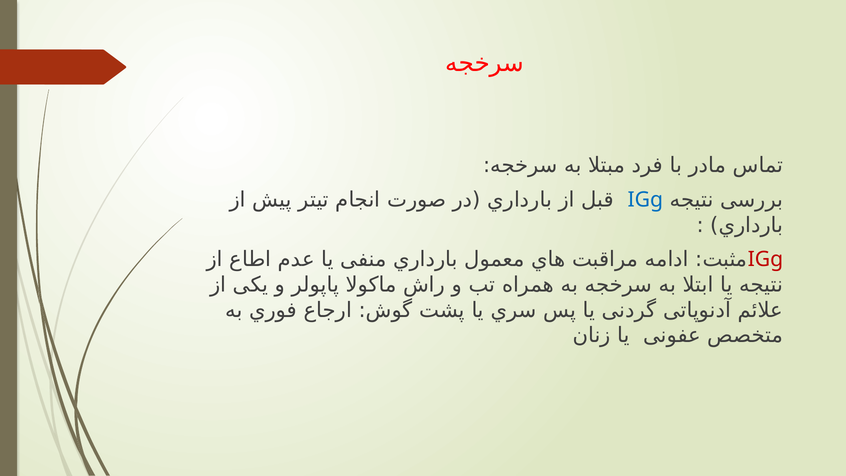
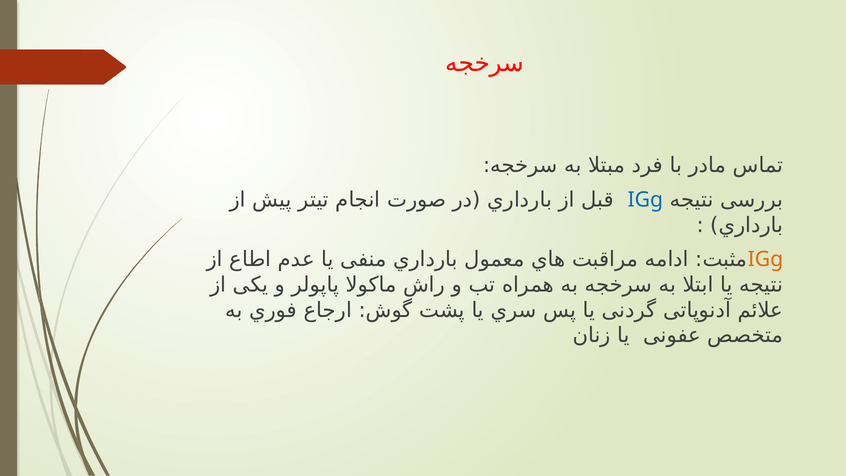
IGg at (765, 259) colour: red -> orange
